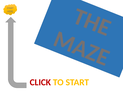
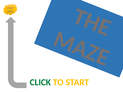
CLICK colour: red -> green
